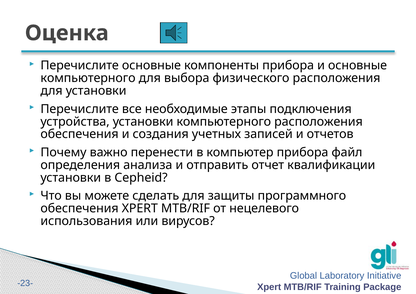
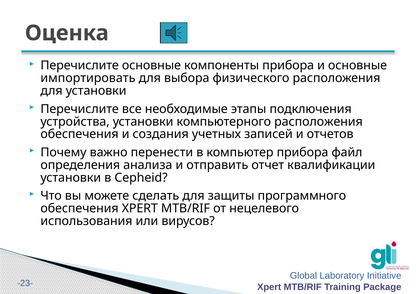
компьютерного at (88, 78): компьютерного -> импортировать
